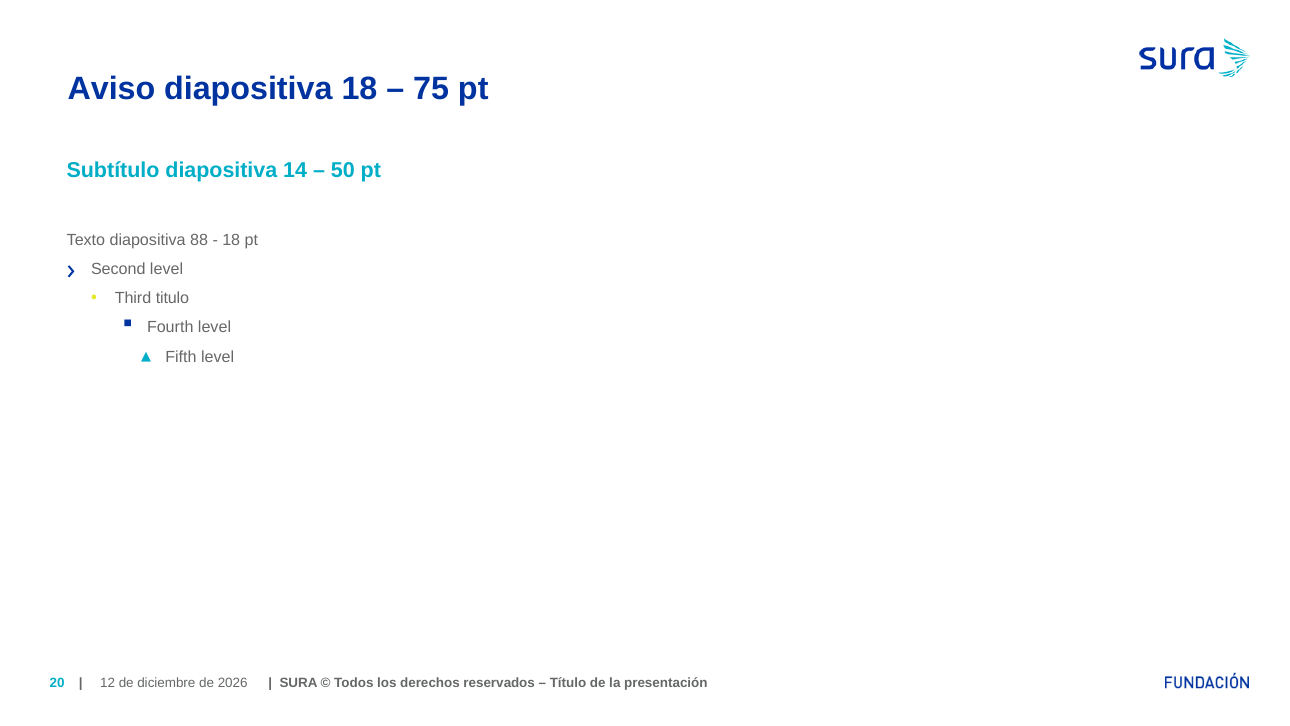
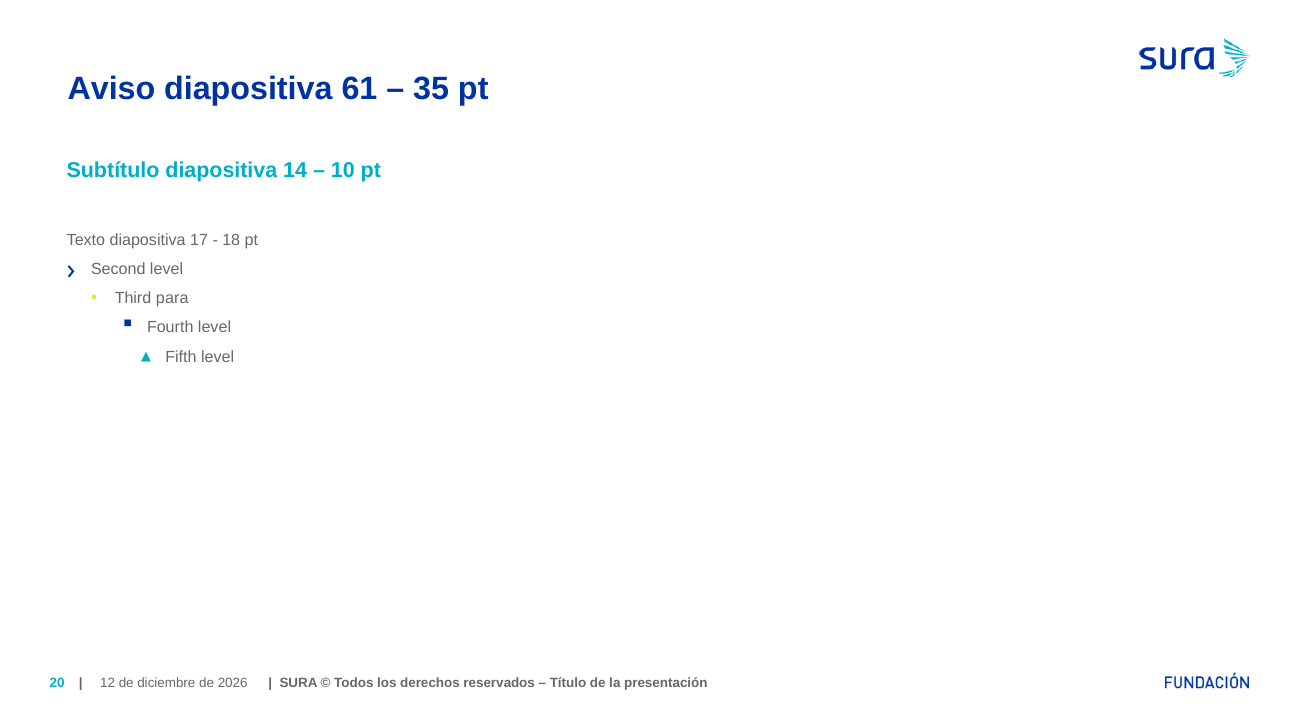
diapositiva 18: 18 -> 61
75: 75 -> 35
50: 50 -> 10
88: 88 -> 17
titulo: titulo -> para
